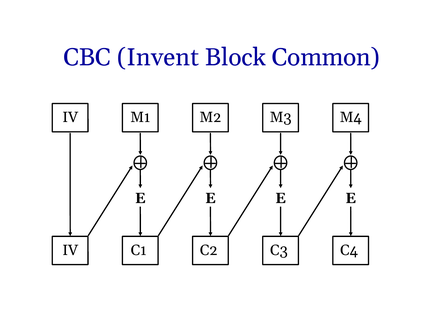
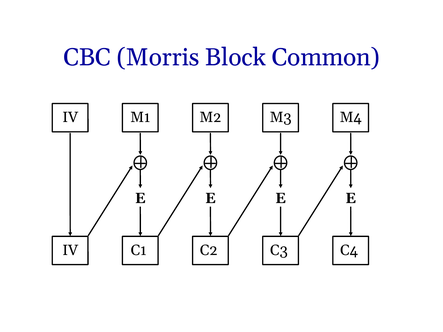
Invent: Invent -> Morris
